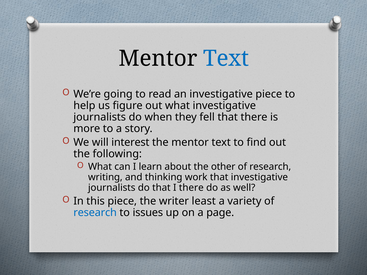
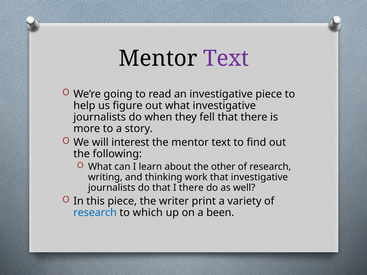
Text at (226, 59) colour: blue -> purple
least: least -> print
issues: issues -> which
page: page -> been
